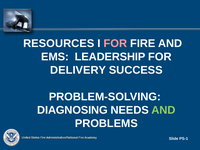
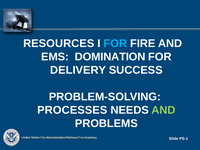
FOR at (115, 43) colour: pink -> light blue
LEADERSHIP: LEADERSHIP -> DOMINATION
DIAGNOSING: DIAGNOSING -> PROCESSES
